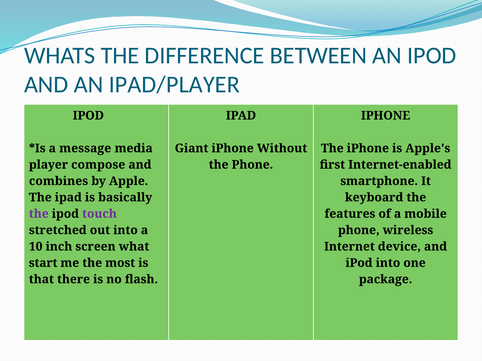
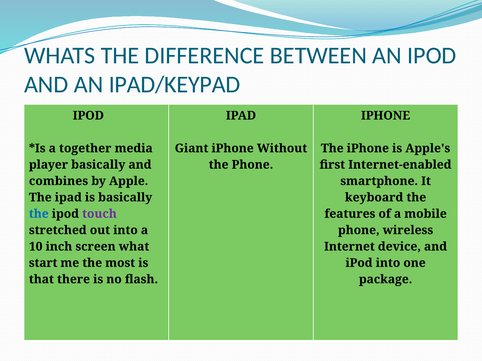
IPAD/PLAYER: IPAD/PLAYER -> IPAD/KEYPAD
message: message -> together
player compose: compose -> basically
the at (39, 214) colour: purple -> blue
